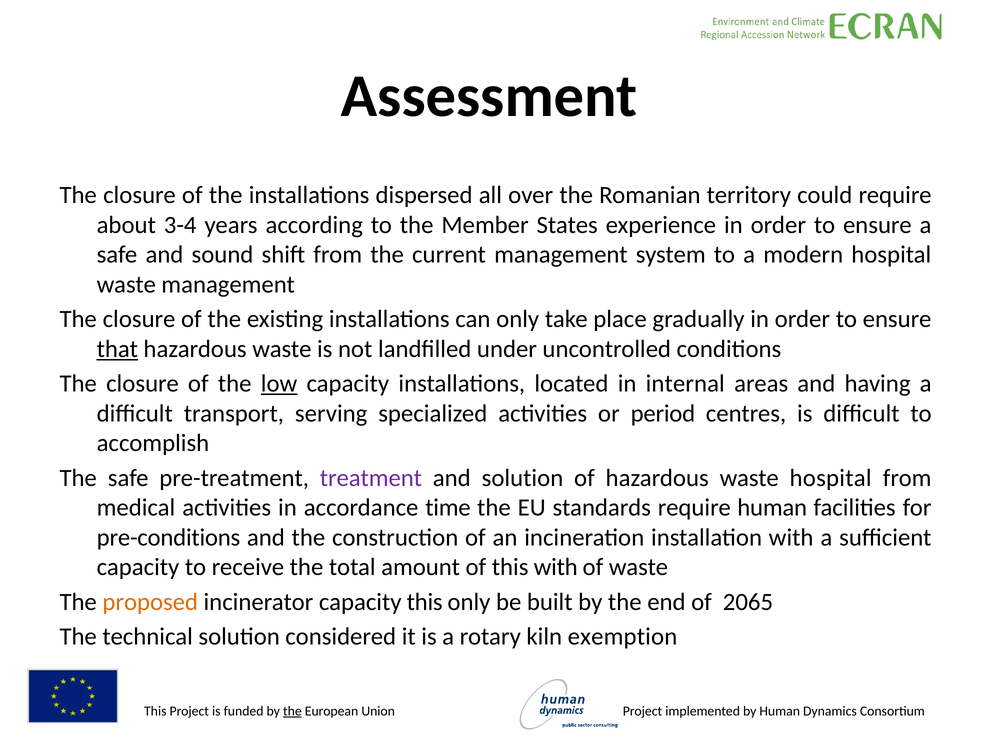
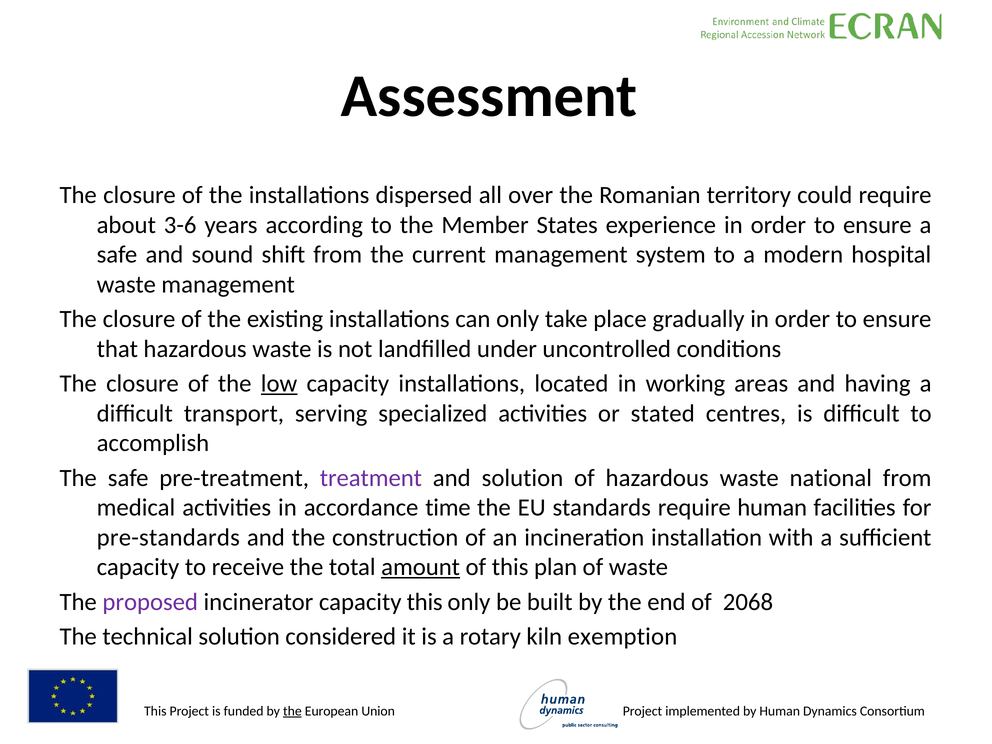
3-4: 3-4 -> 3-6
that underline: present -> none
internal: internal -> working
period: period -> stated
waste hospital: hospital -> national
pre-conditions: pre-conditions -> pre-standards
amount underline: none -> present
this with: with -> plan
proposed colour: orange -> purple
2065: 2065 -> 2068
